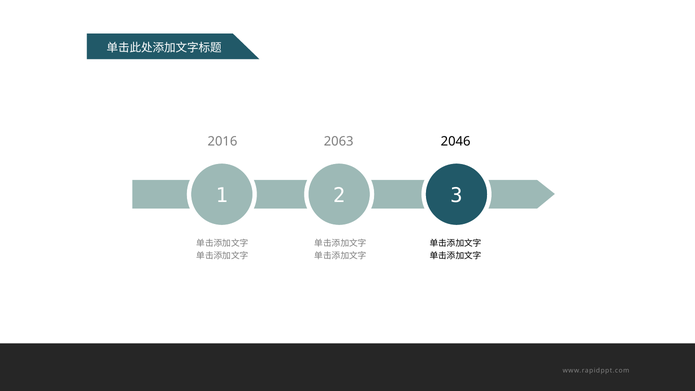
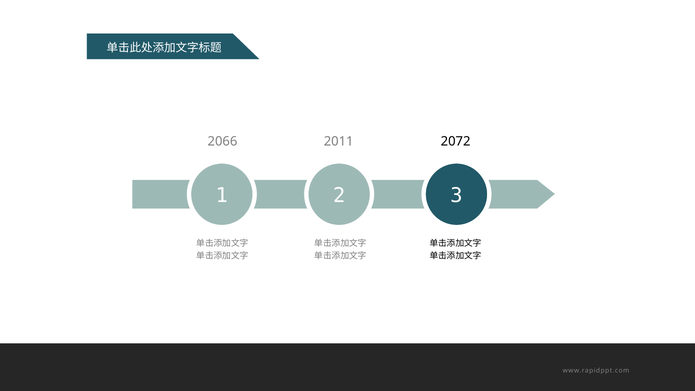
2016: 2016 -> 2066
2063: 2063 -> 2011
2046: 2046 -> 2072
